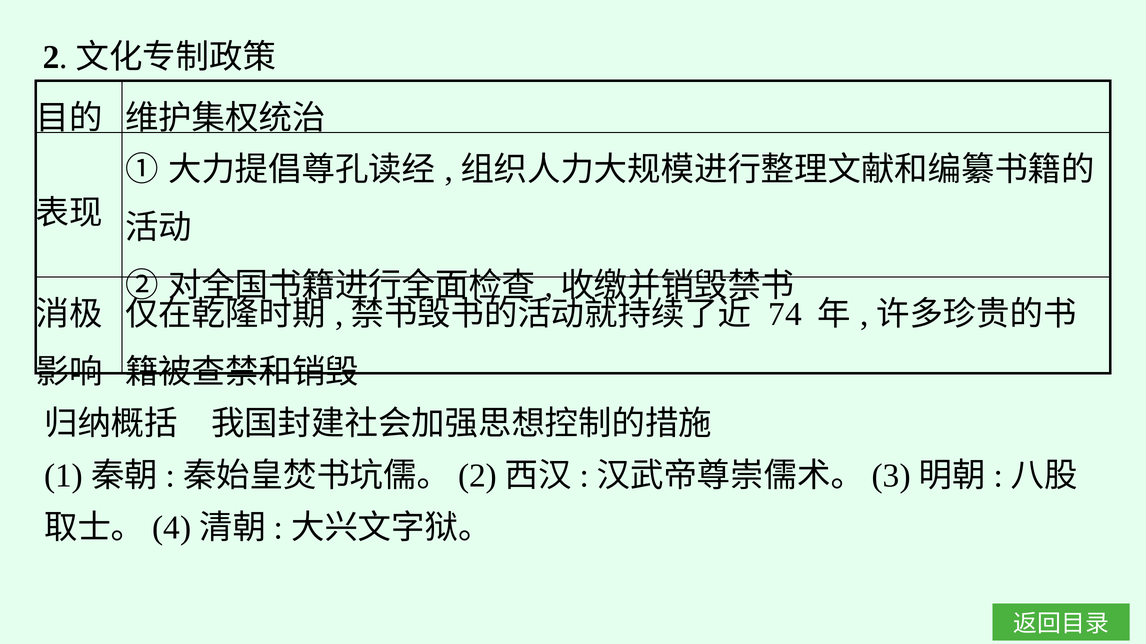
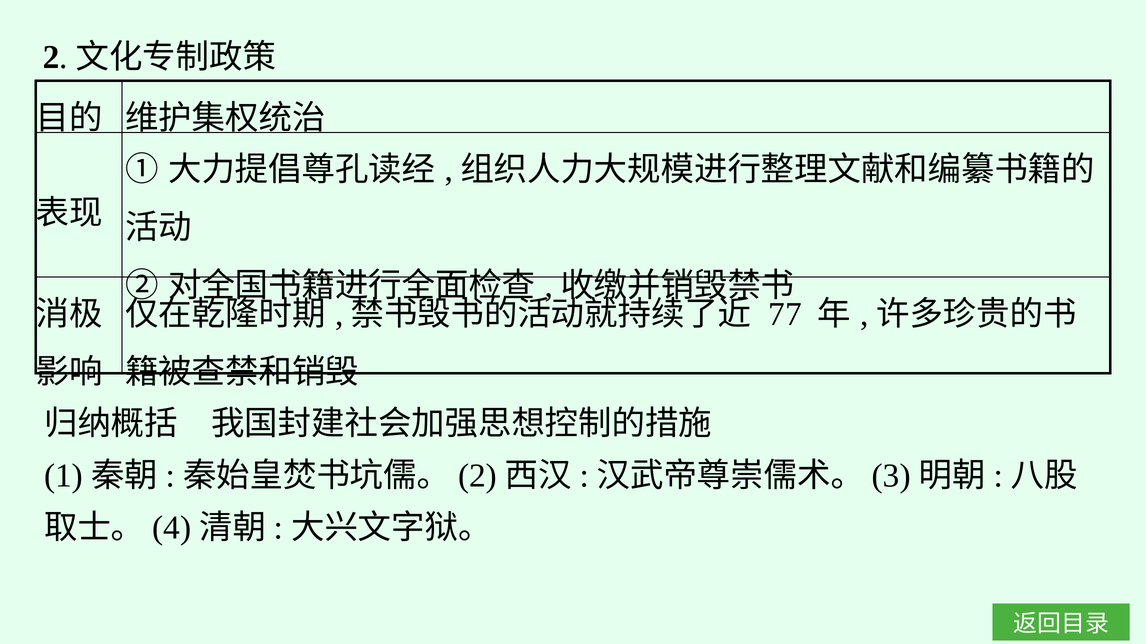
74: 74 -> 77
